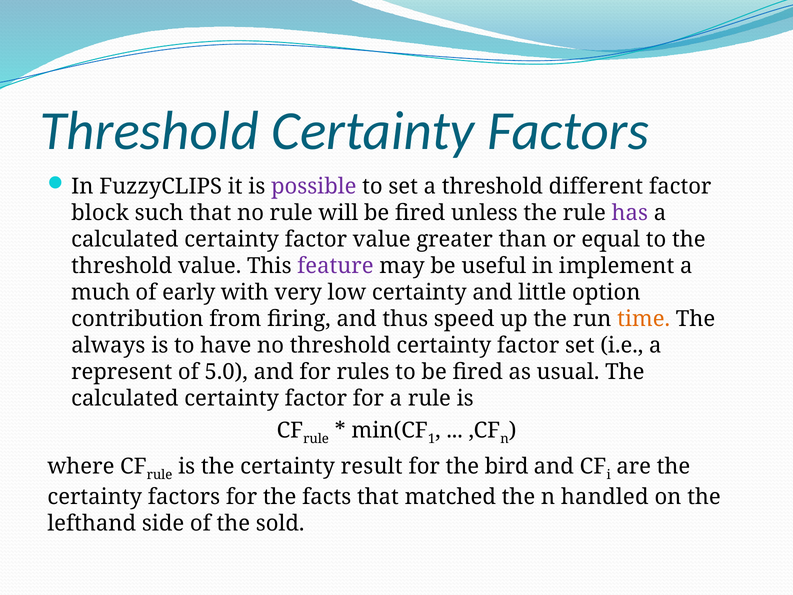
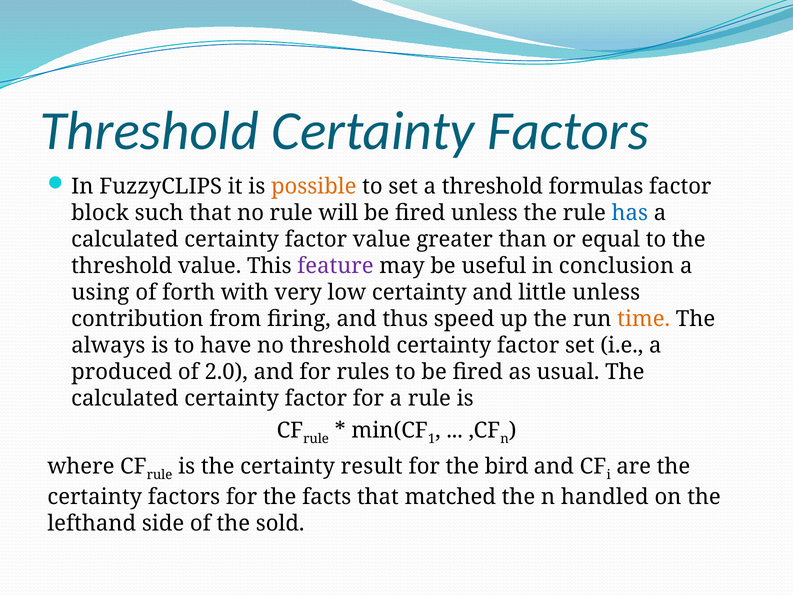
possible colour: purple -> orange
different: different -> formulas
has colour: purple -> blue
implement: implement -> conclusion
much: much -> using
early: early -> forth
little option: option -> unless
represent: represent -> produced
5.0: 5.0 -> 2.0
